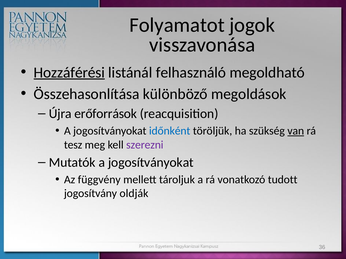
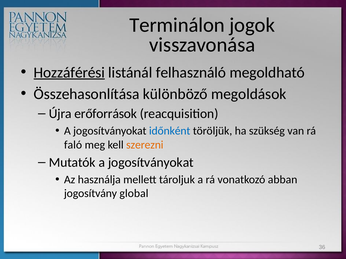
Folyamatot: Folyamatot -> Terminálon
van underline: present -> none
tesz: tesz -> faló
szerezni colour: purple -> orange
függvény: függvény -> használja
tudott: tudott -> abban
oldják: oldják -> global
